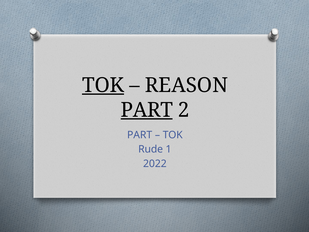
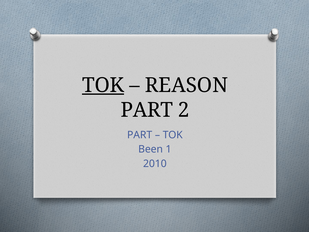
PART at (147, 110) underline: present -> none
Rude: Rude -> Been
2022: 2022 -> 2010
